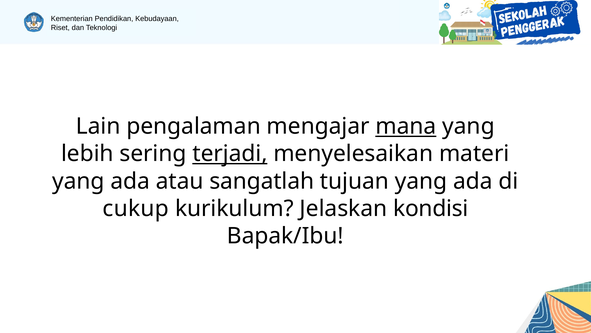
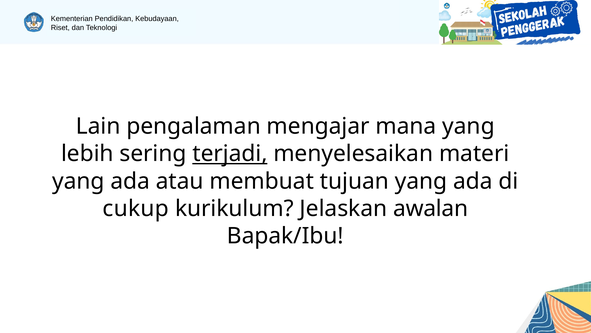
mana underline: present -> none
sangatlah: sangatlah -> membuat
kondisi: kondisi -> awalan
